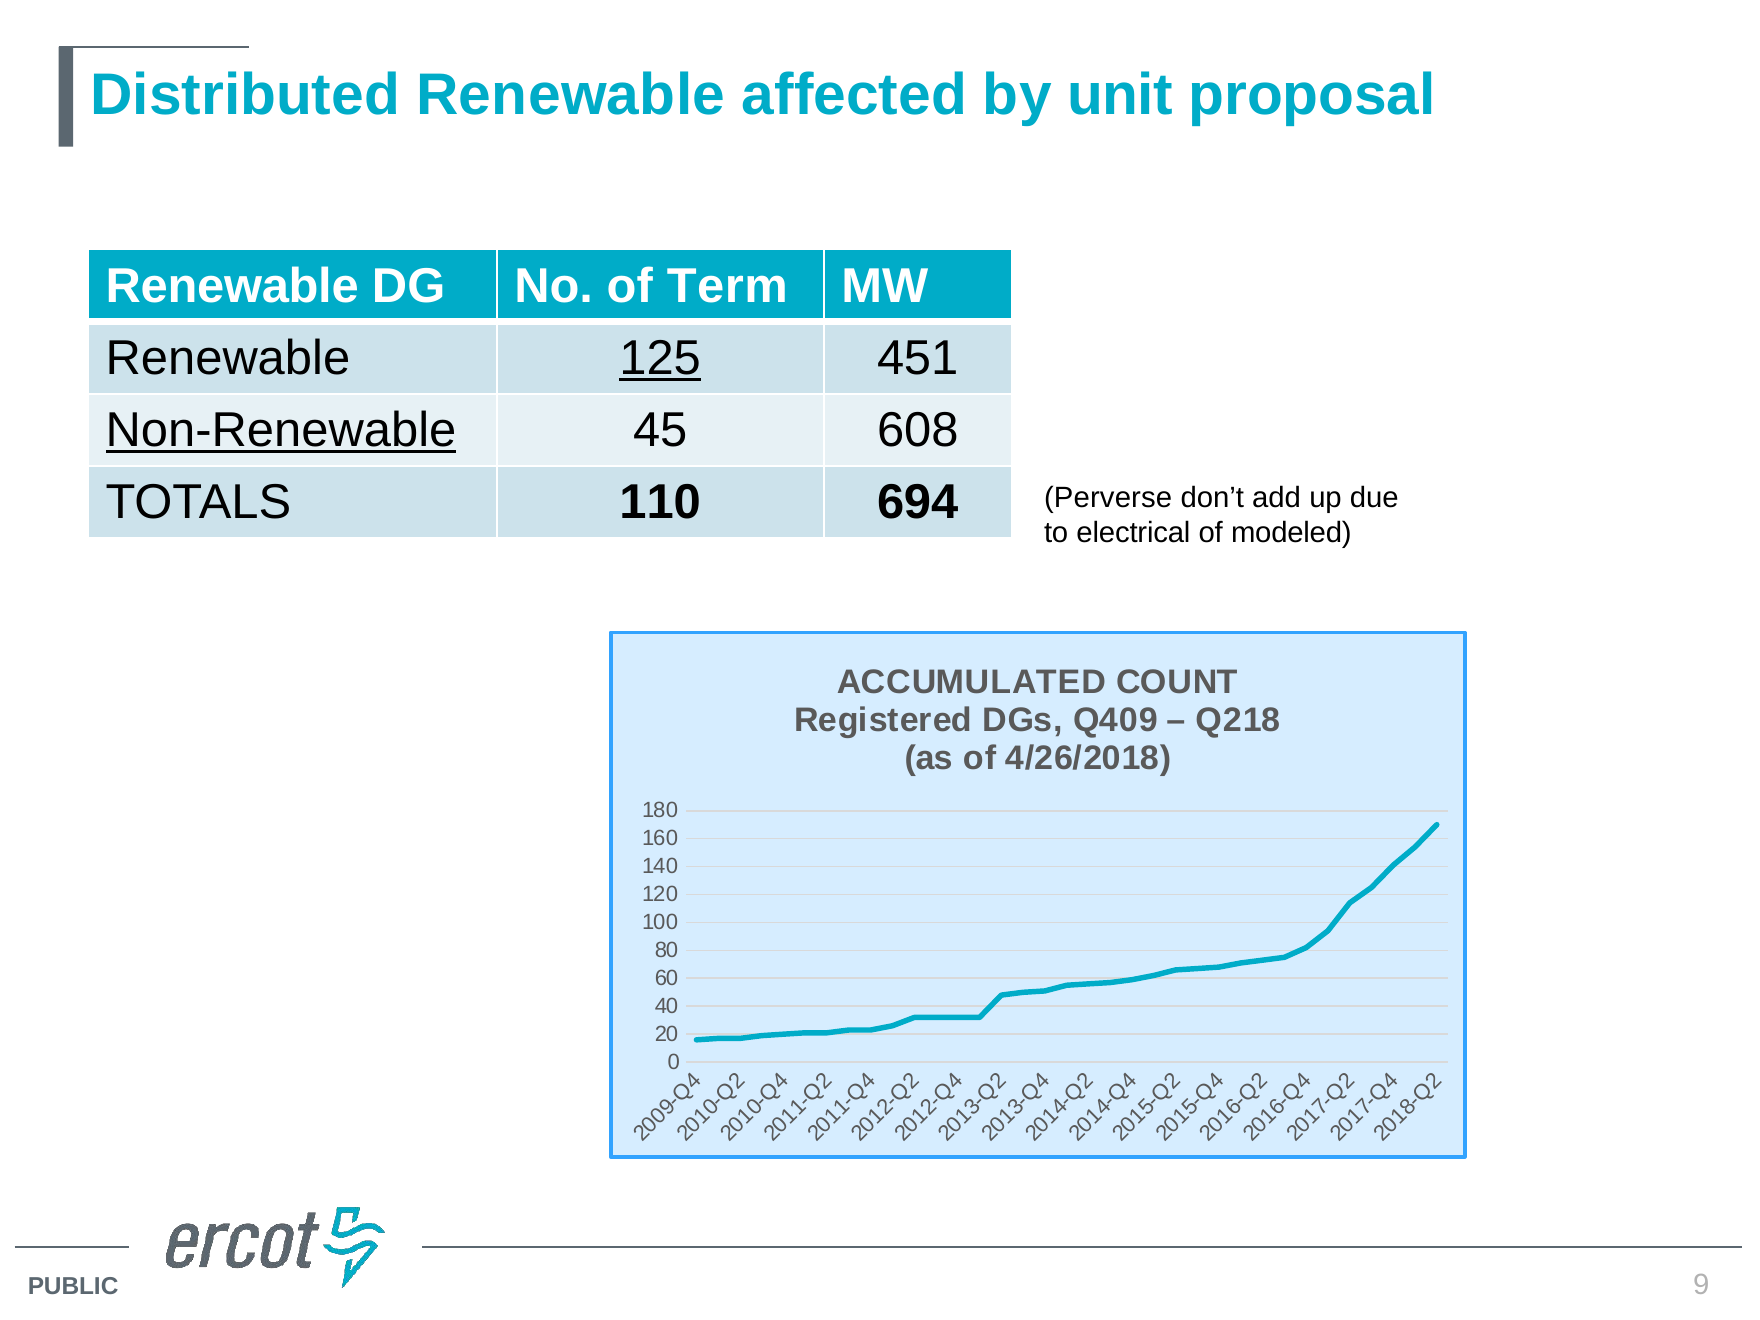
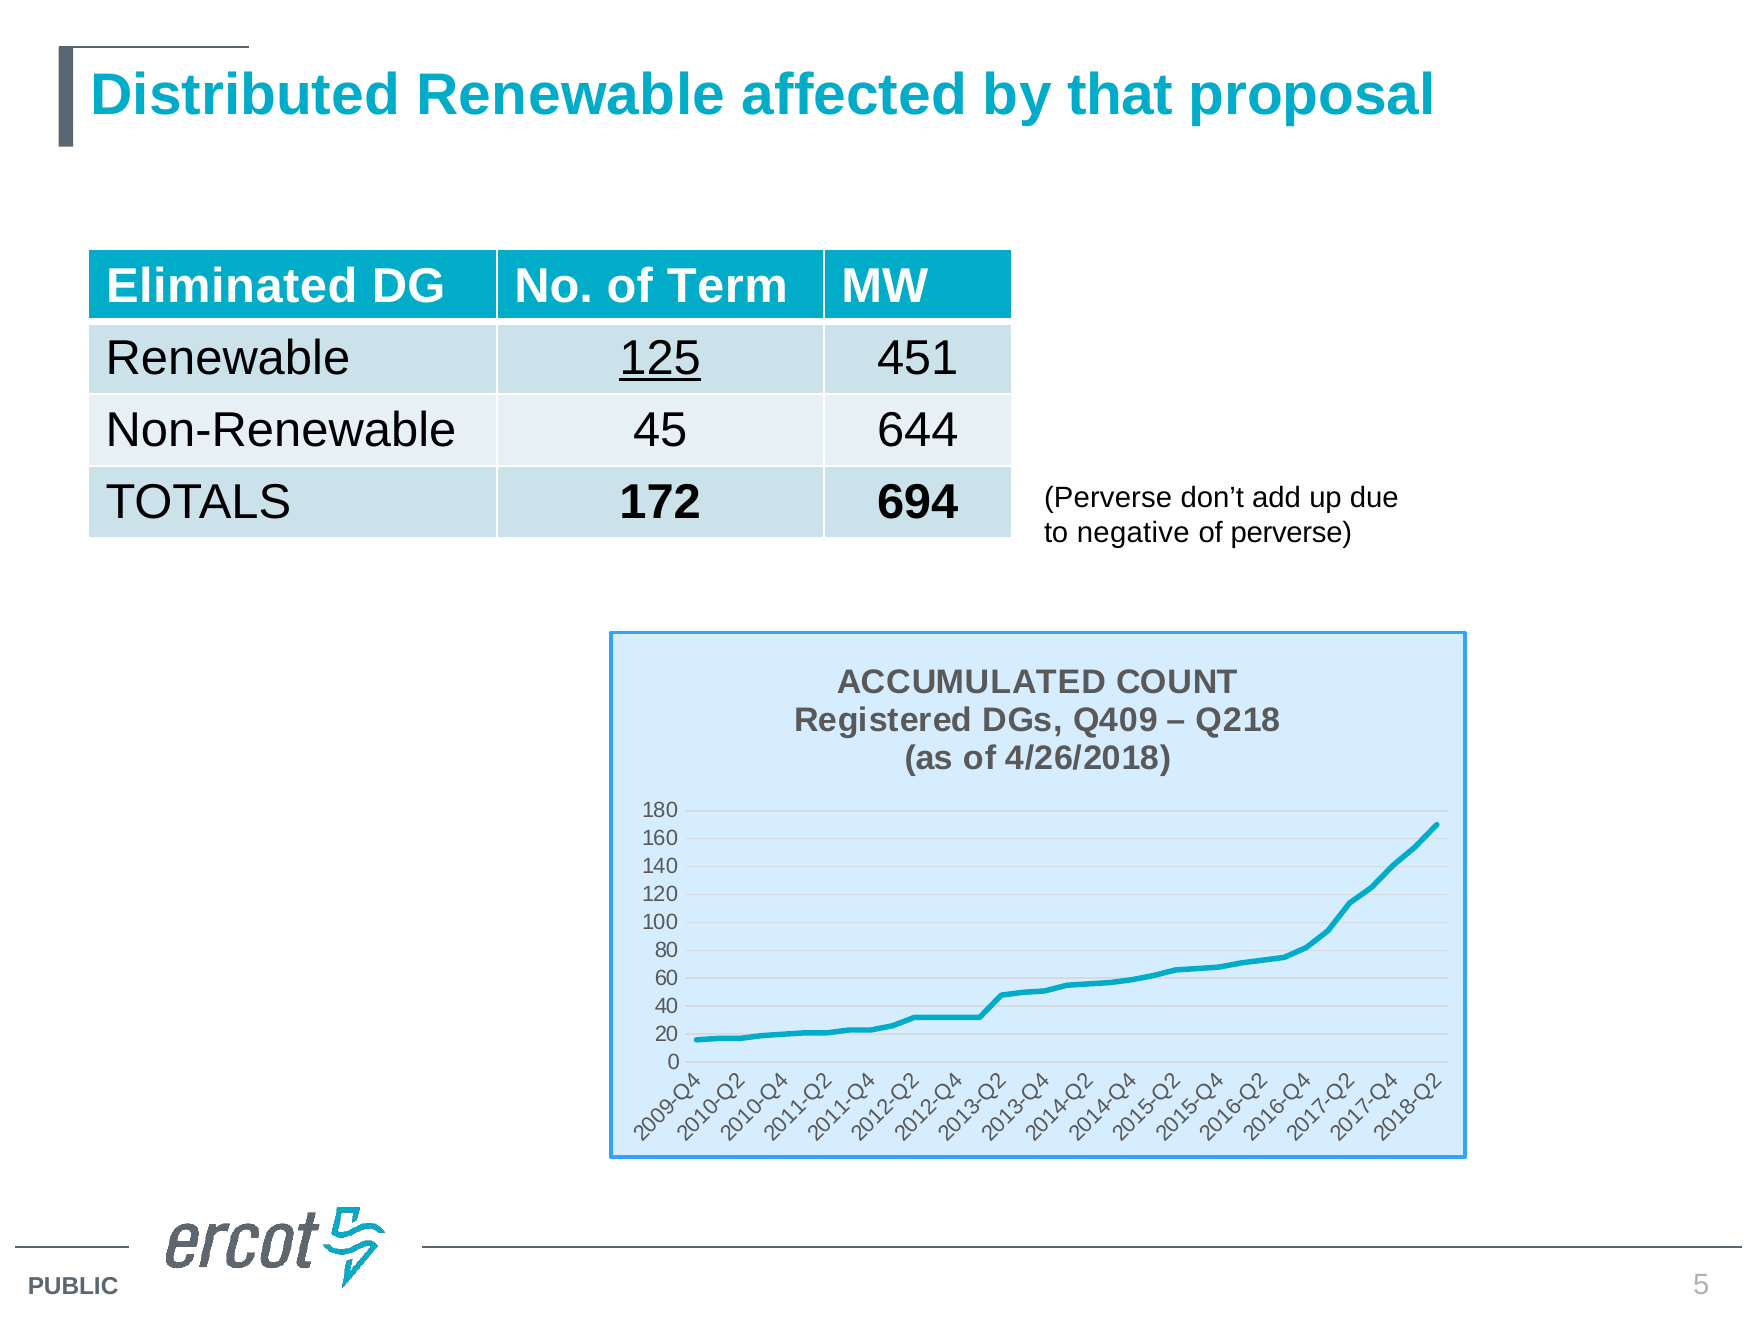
unit: unit -> that
Renewable at (232, 286): Renewable -> Eliminated
Non-Renewable underline: present -> none
608: 608 -> 644
110: 110 -> 172
electrical: electrical -> negative
of modeled: modeled -> perverse
9: 9 -> 5
